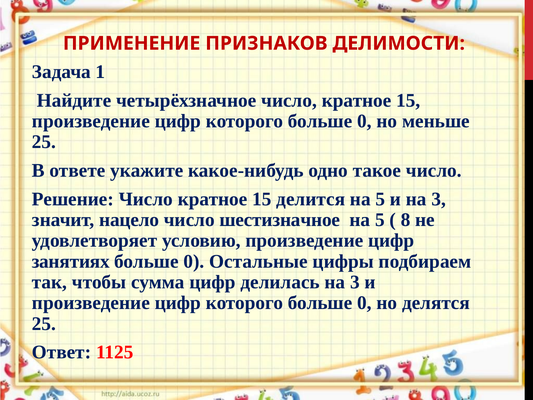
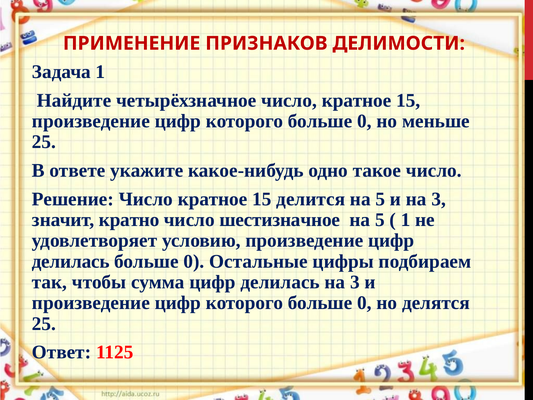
нацело: нацело -> кратно
8 at (406, 220): 8 -> 1
занятиях at (71, 261): занятиях -> делилась
